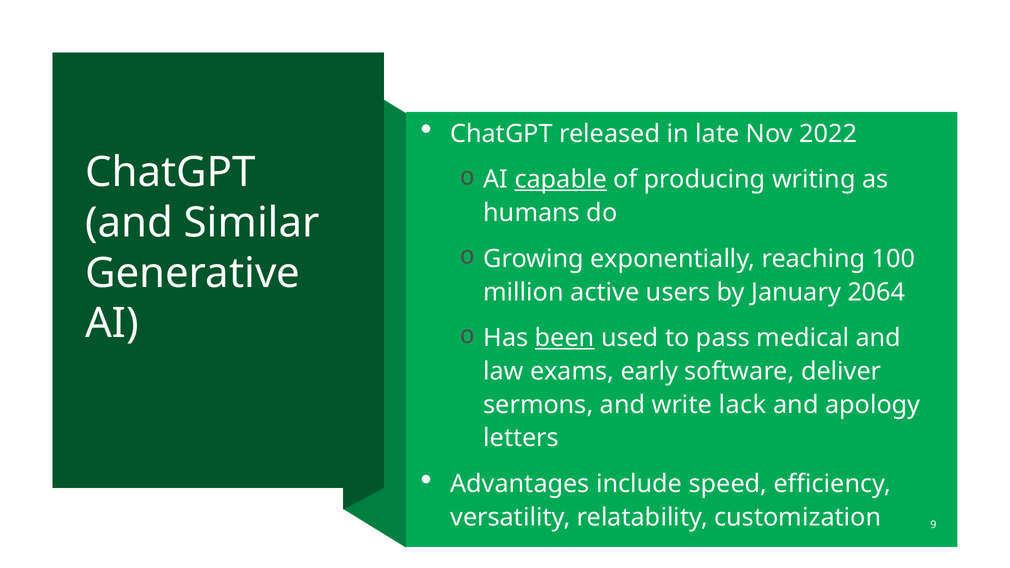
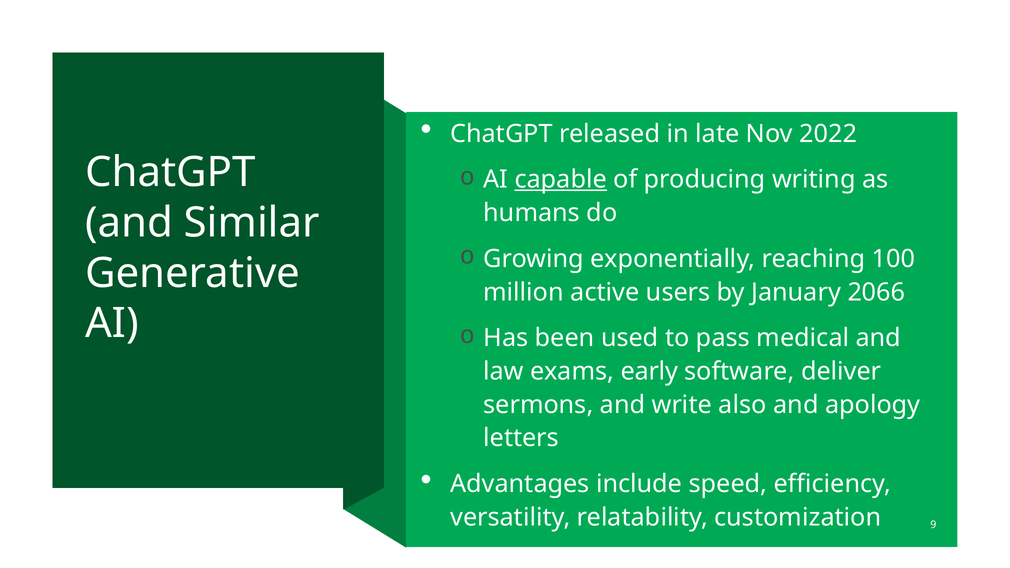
2064: 2064 -> 2066
been underline: present -> none
lack: lack -> also
